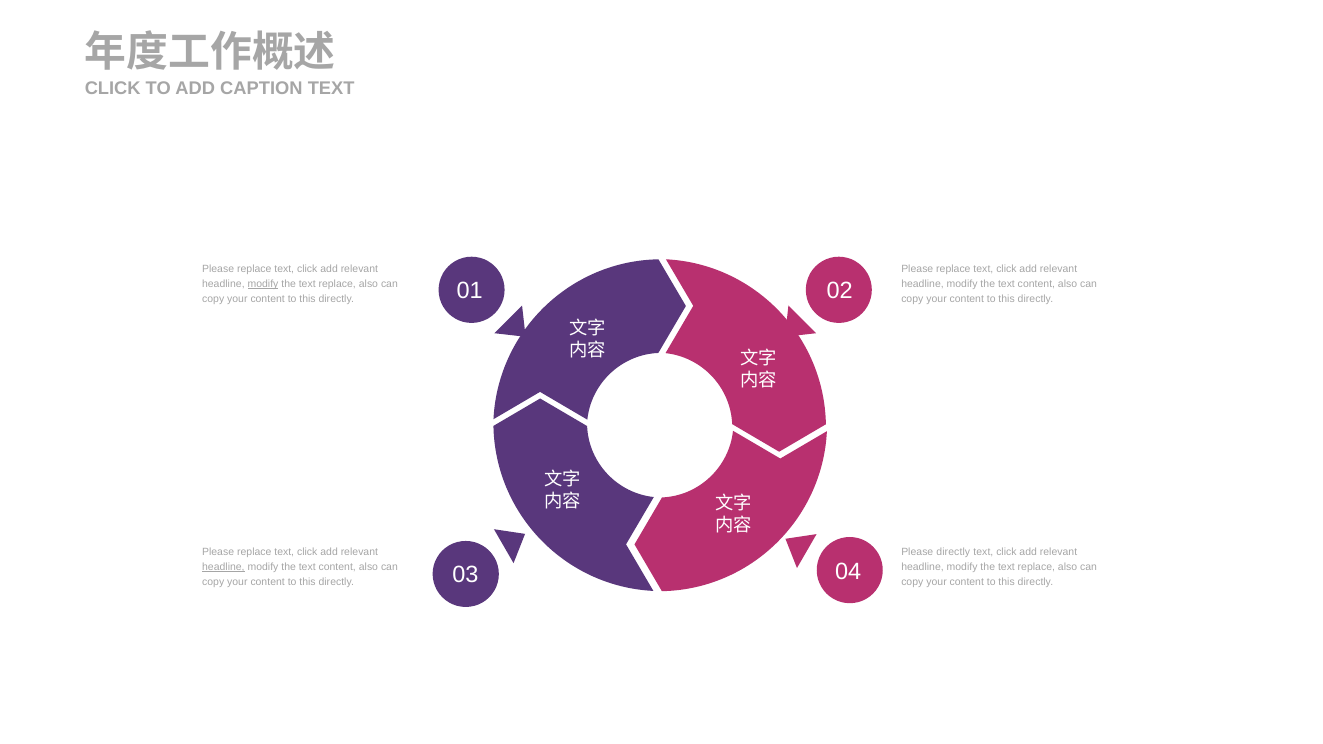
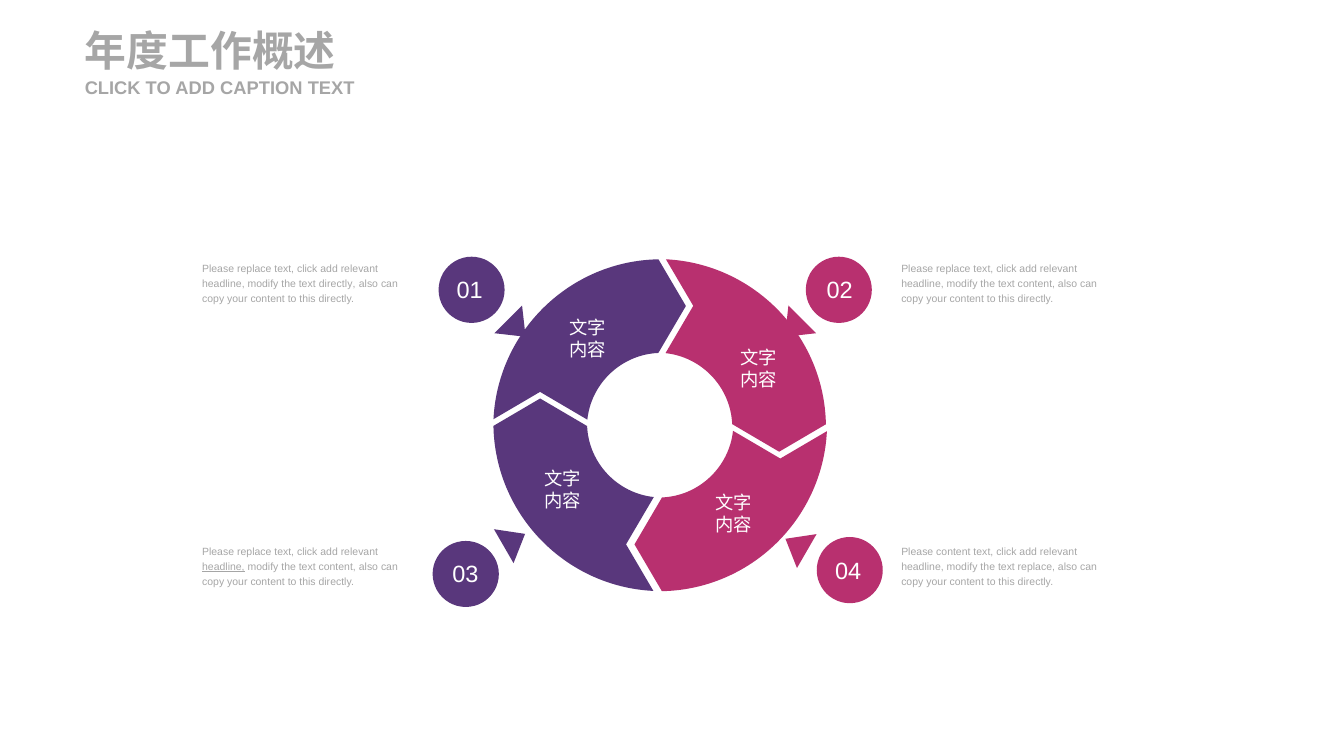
modify at (263, 284) underline: present -> none
replace at (337, 284): replace -> directly
Please directly: directly -> content
